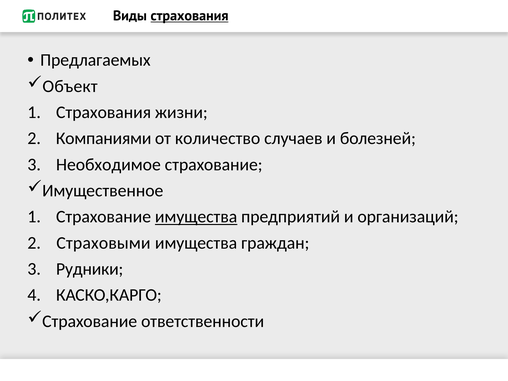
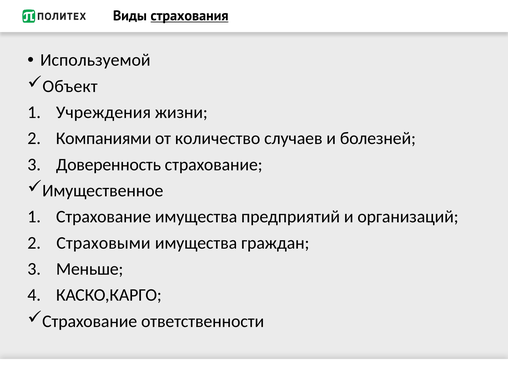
Предлагаемых: Предлагаемых -> Используемой
Страхования at (104, 112): Страхования -> Учреждения
Необходимое: Необходимое -> Доверенность
имущества at (196, 217) underline: present -> none
Рудники: Рудники -> Меньше
